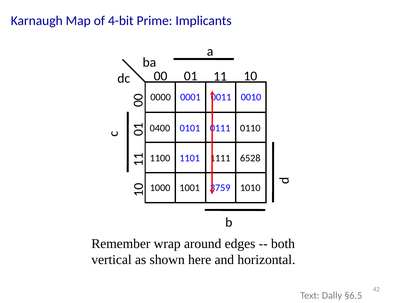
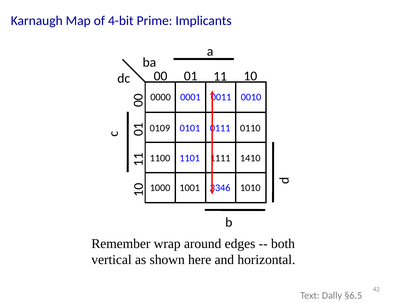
0400: 0400 -> 0109
6528: 6528 -> 1410
3759: 3759 -> 3346
